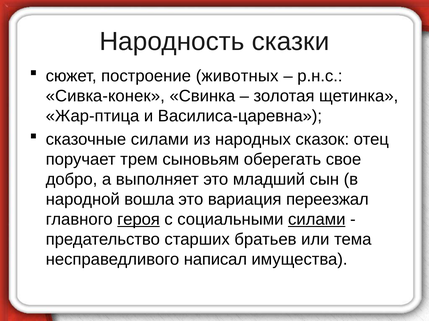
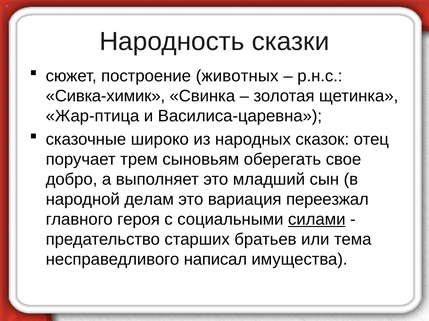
Сивка-конек: Сивка-конек -> Сивка-химик
сказочные силами: силами -> широко
вошла: вошла -> делам
героя underline: present -> none
